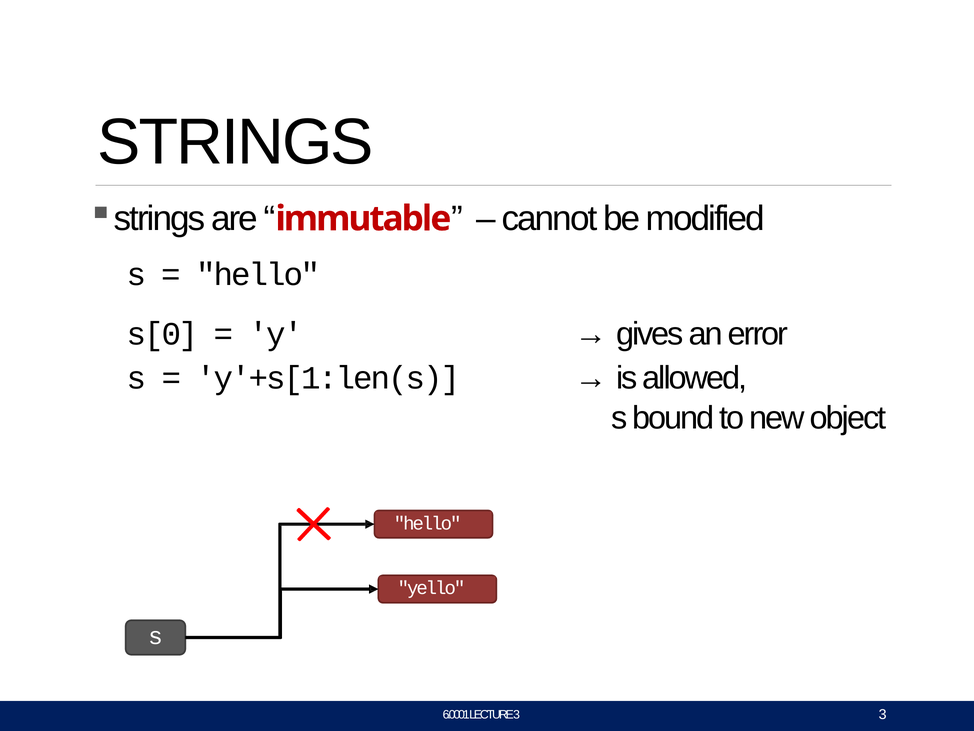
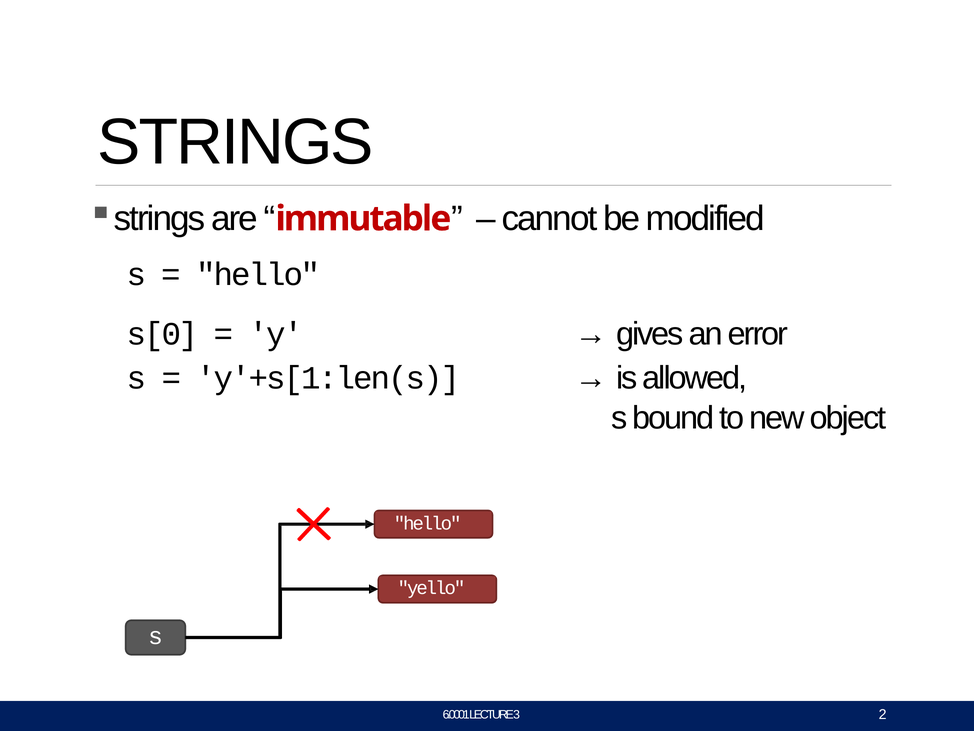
3 3: 3 -> 2
